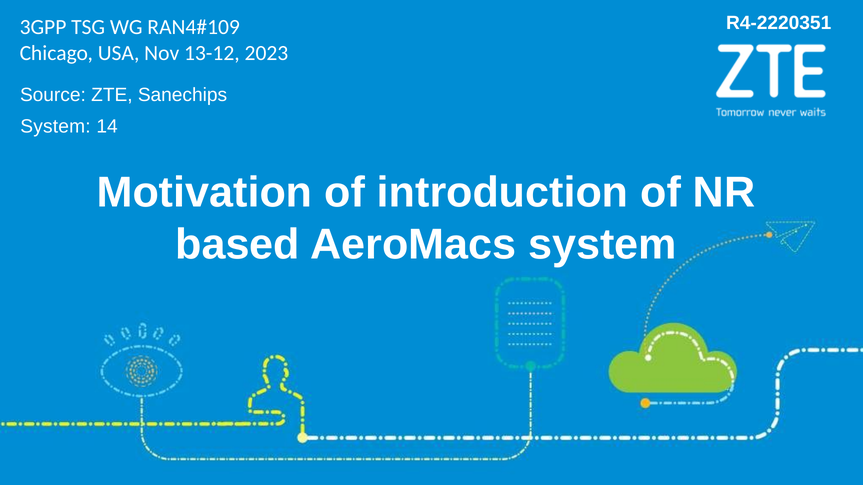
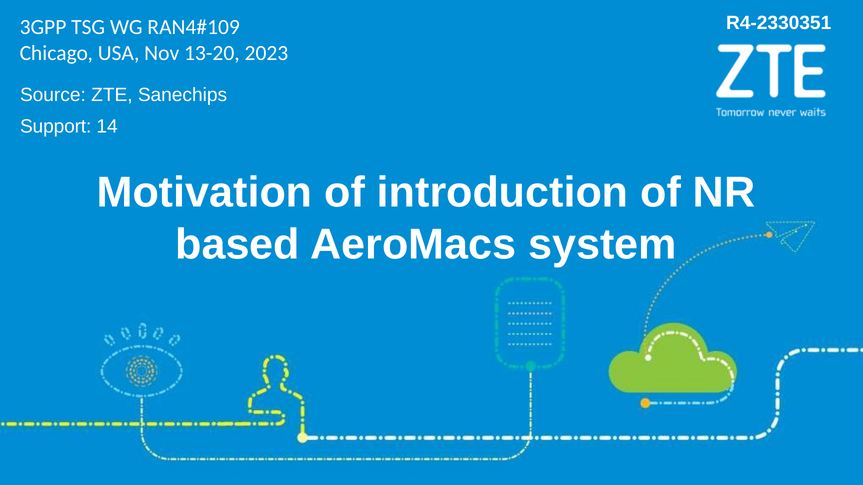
R4-2220351: R4-2220351 -> R4-2330351
13-12: 13-12 -> 13-20
System at (56, 127): System -> Support
